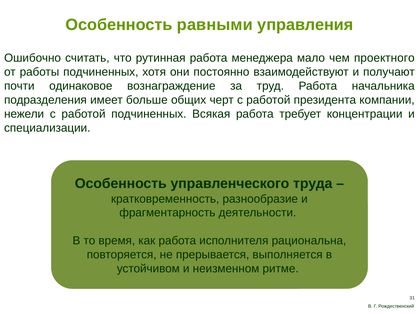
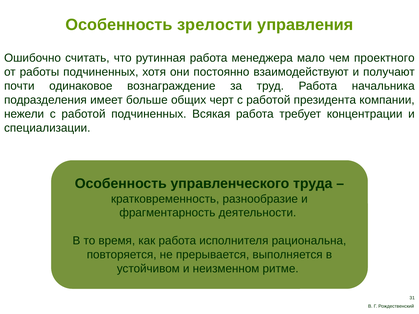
равными: равными -> зрелости
